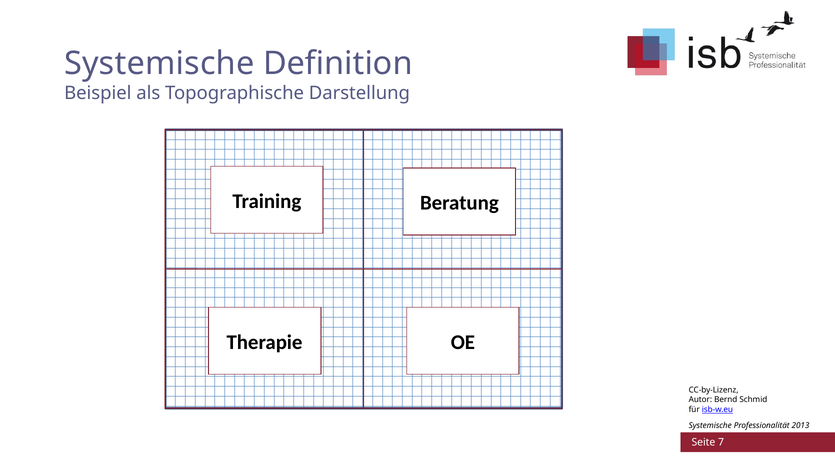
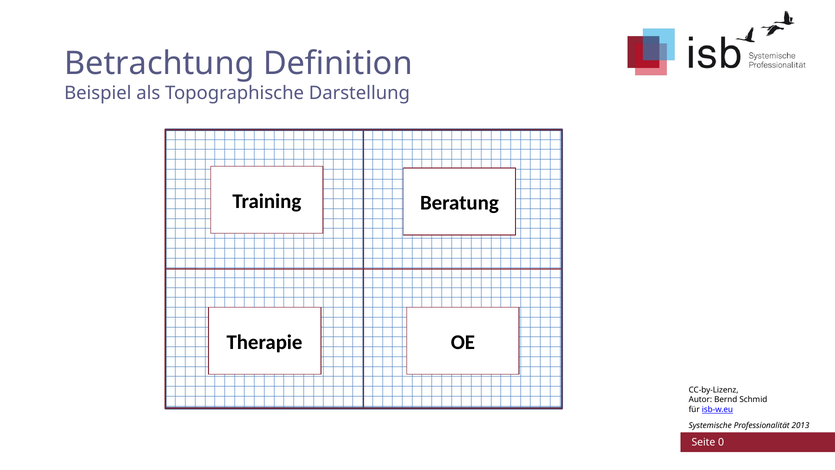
Systemische at (159, 64): Systemische -> Betrachtung
7: 7 -> 0
